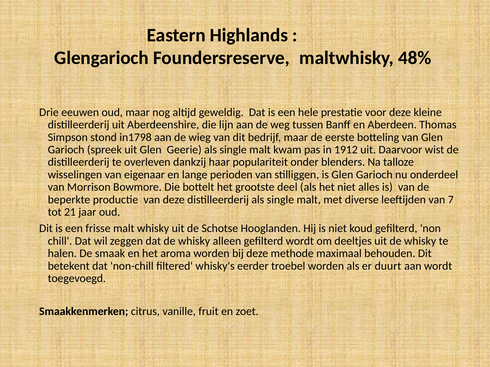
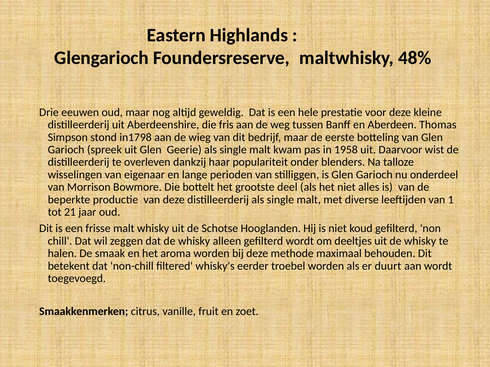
lijn: lijn -> fris
1912: 1912 -> 1958
7: 7 -> 1
